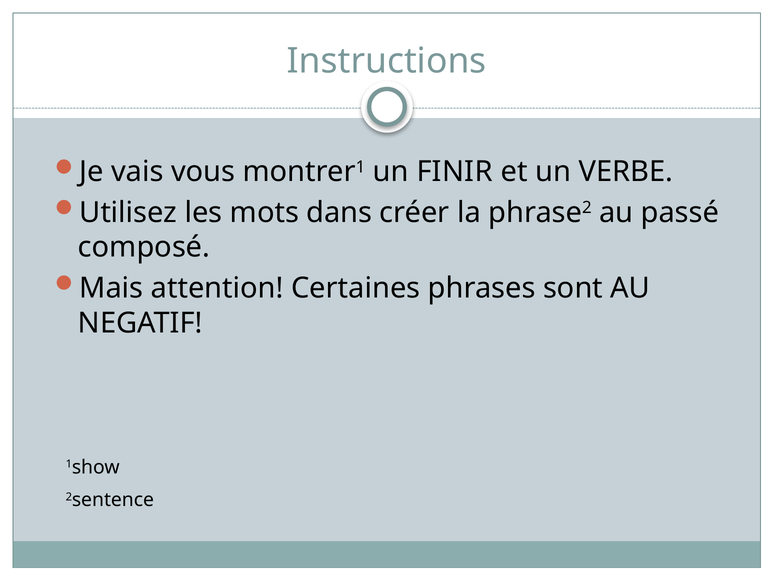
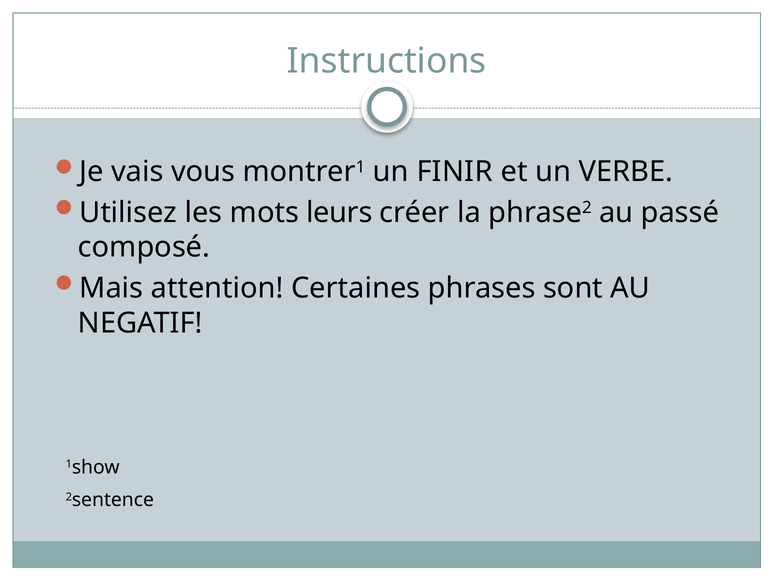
dans: dans -> leurs
